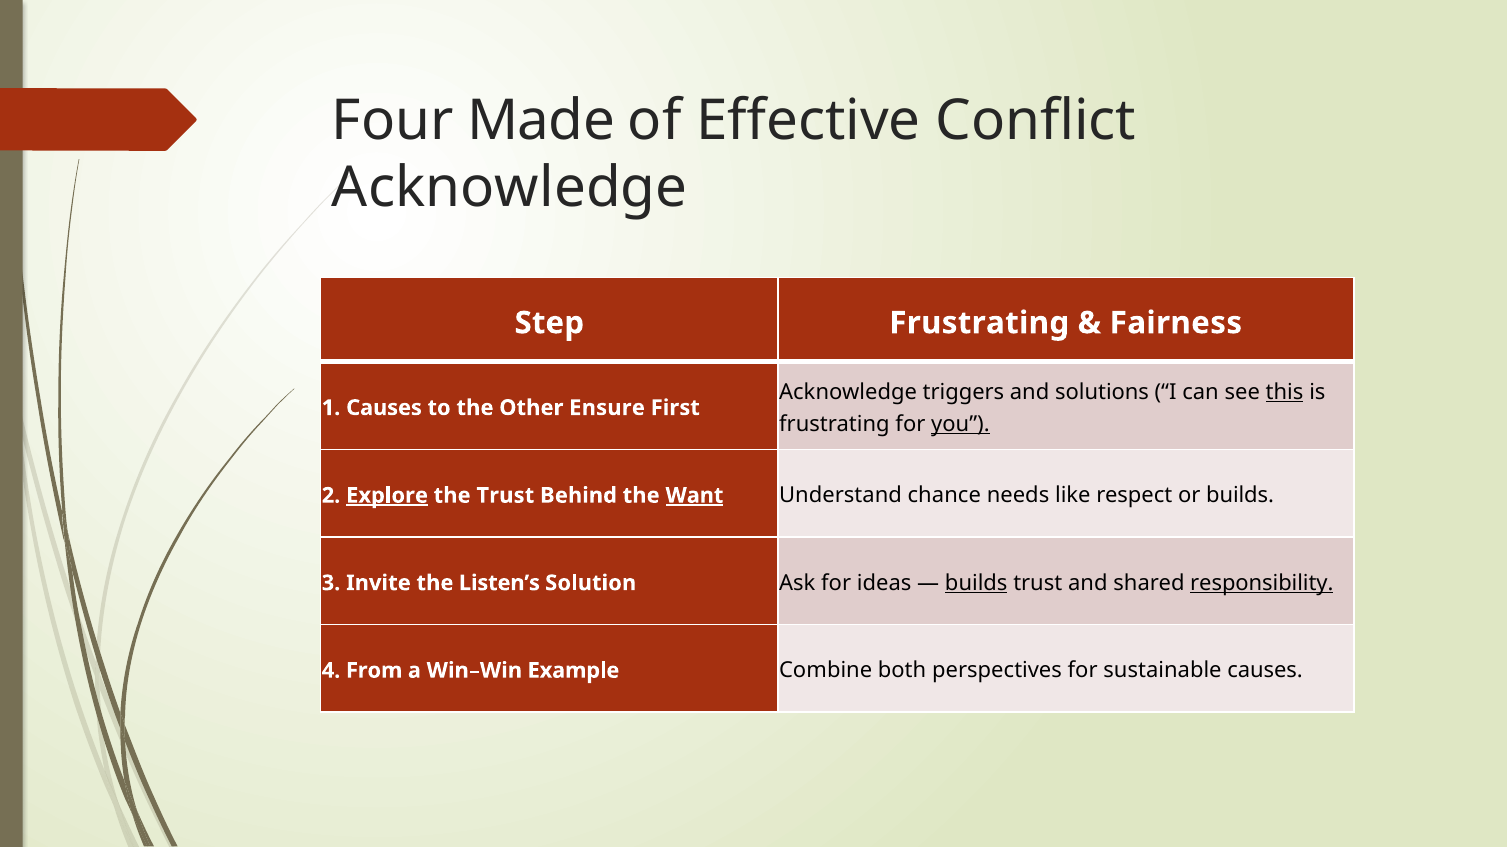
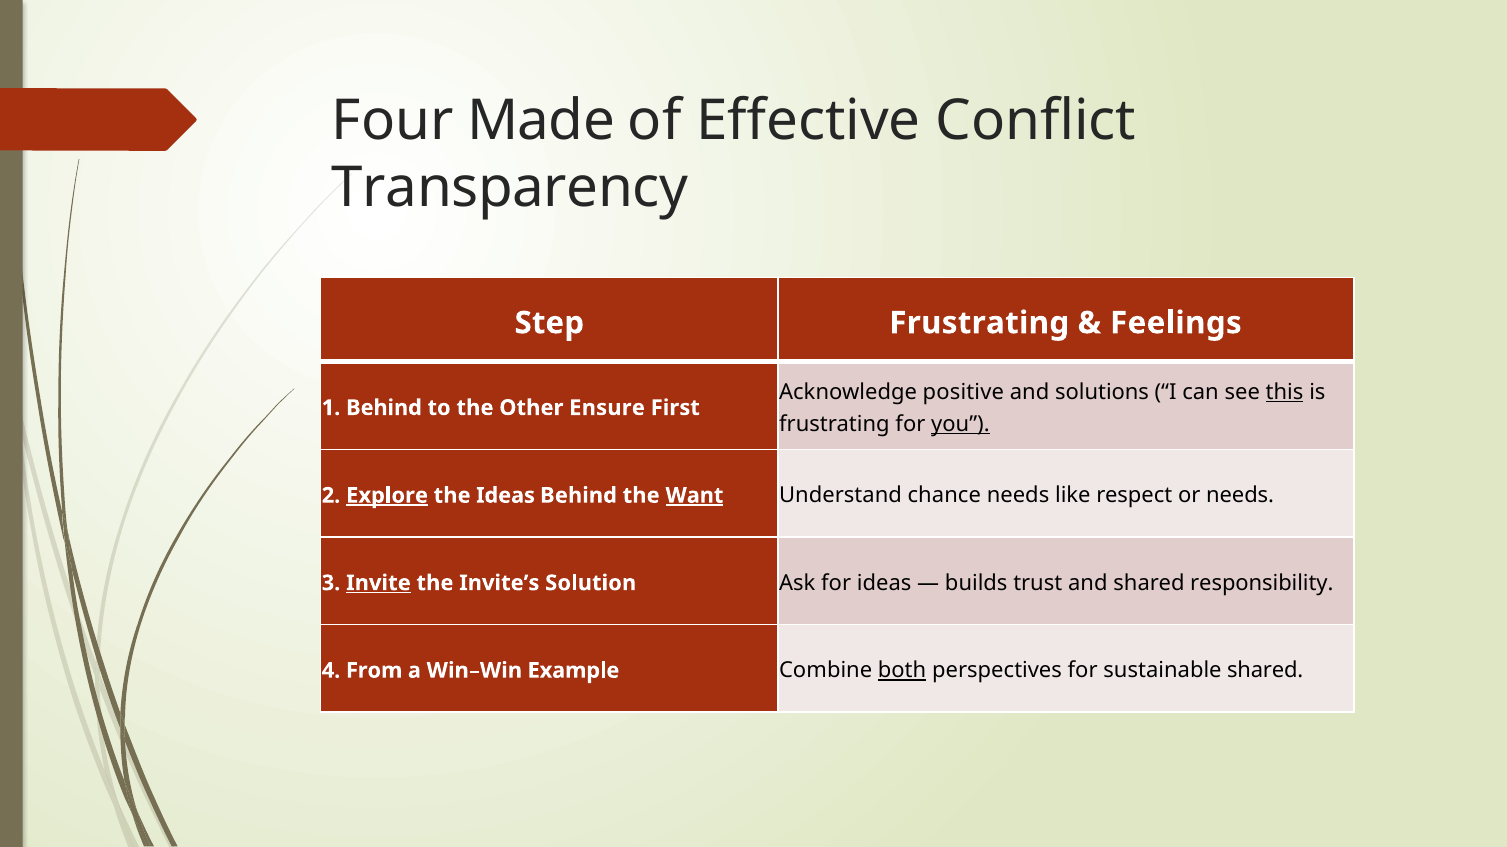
Acknowledge at (510, 188): Acknowledge -> Transparency
Fairness: Fairness -> Feelings
triggers: triggers -> positive
1 Causes: Causes -> Behind
the Trust: Trust -> Ideas
or builds: builds -> needs
Invite underline: none -> present
Listen’s: Listen’s -> Invite’s
builds at (976, 583) underline: present -> none
responsibility underline: present -> none
both underline: none -> present
sustainable causes: causes -> shared
